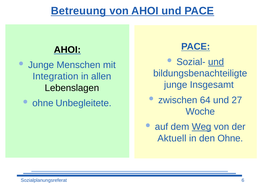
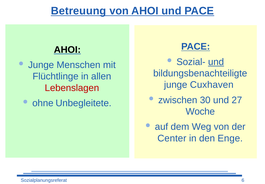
Integration: Integration -> Flüchtlinge
Insgesamt: Insgesamt -> Cuxhaven
Lebenslagen colour: black -> red
64: 64 -> 30
Weg underline: present -> none
Aktuell: Aktuell -> Center
den Ohne: Ohne -> Enge
